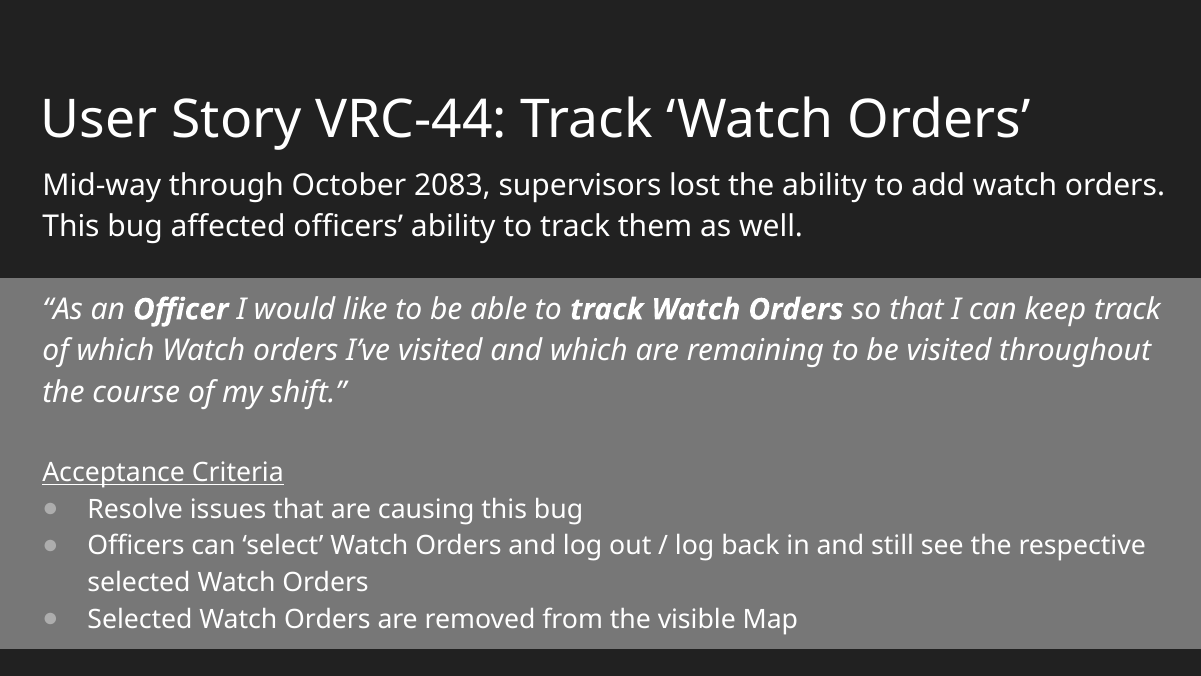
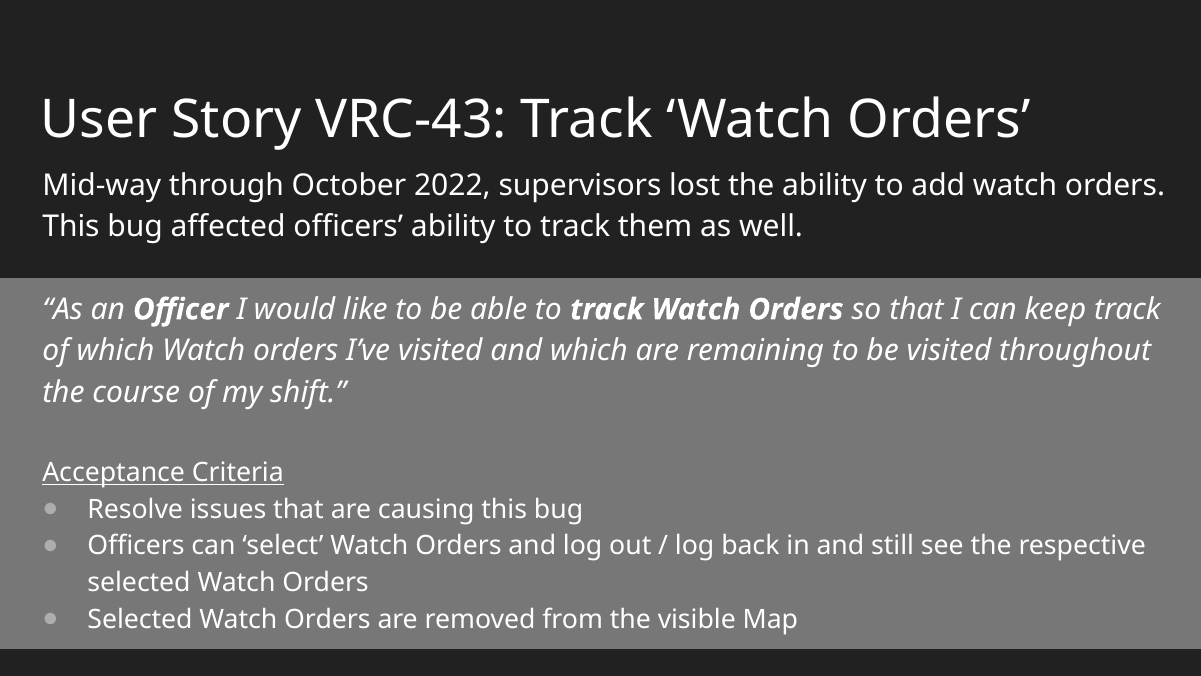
VRC-44: VRC-44 -> VRC-43
2083: 2083 -> 2022
